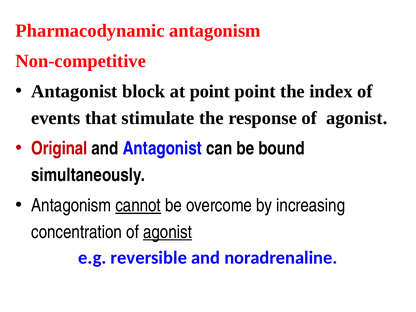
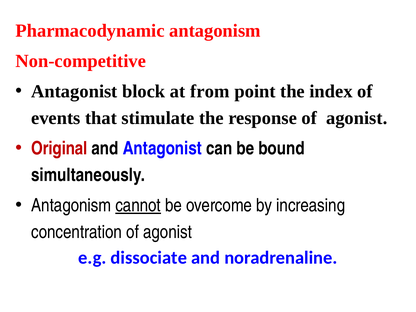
at point: point -> from
agonist at (168, 232) underline: present -> none
reversible: reversible -> dissociate
